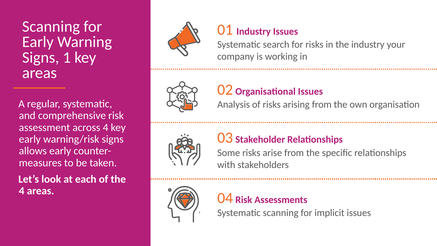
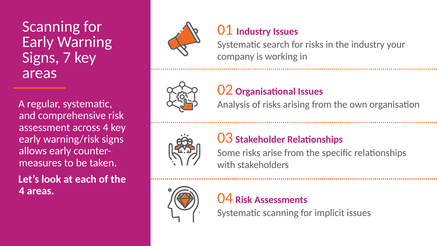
1: 1 -> 7
